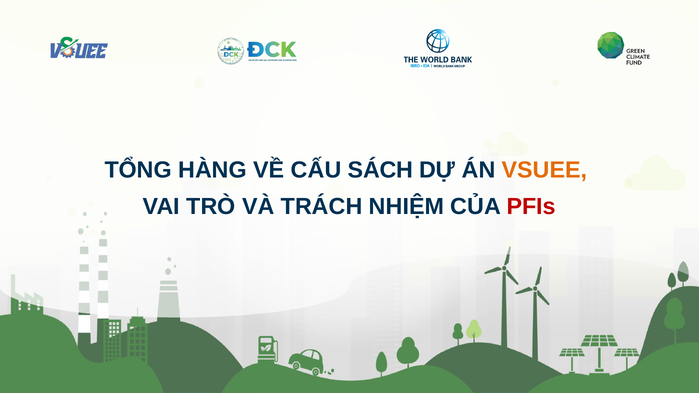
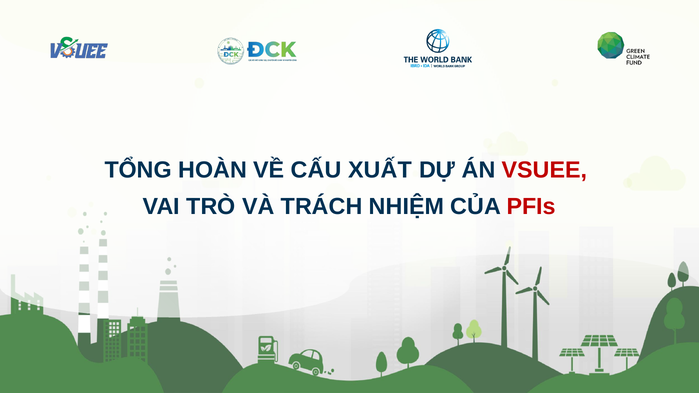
HÀNG: HÀNG -> HOÀN
SÁCH: SÁCH -> XUẤT
VSUEE colour: orange -> red
